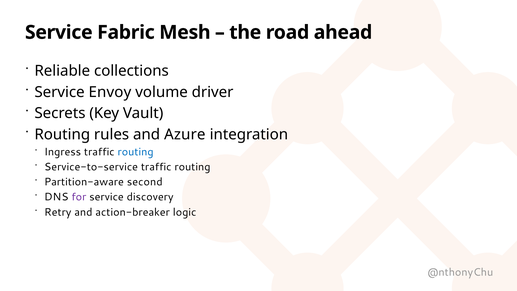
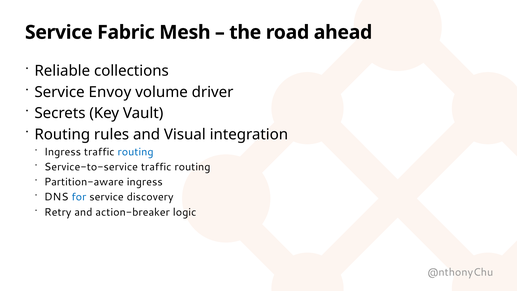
Azure: Azure -> Visual
Partition-aware second: second -> ingress
for colour: purple -> blue
